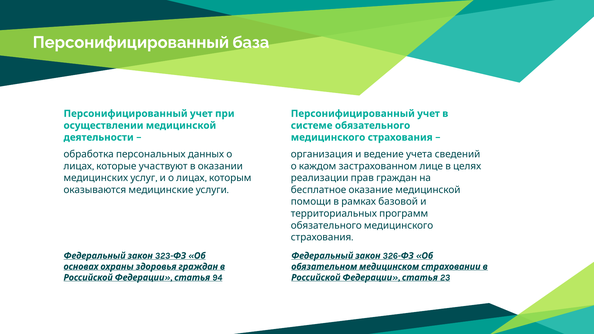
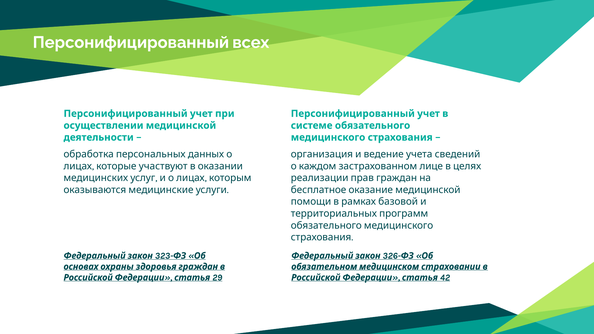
база: база -> всех
94: 94 -> 29
23: 23 -> 42
